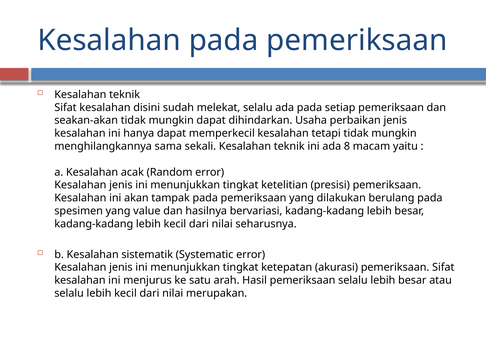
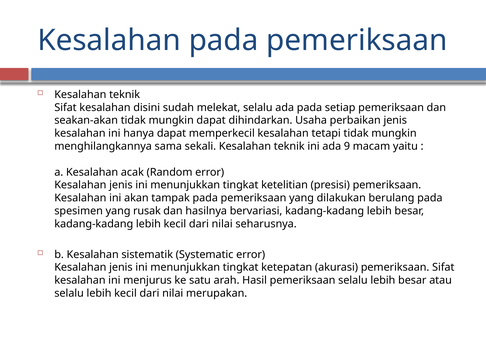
8: 8 -> 9
value: value -> rusak
